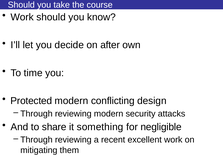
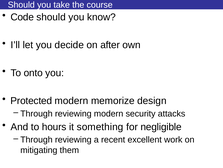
Work at (22, 17): Work -> Code
time: time -> onto
conflicting: conflicting -> memorize
share: share -> hours
